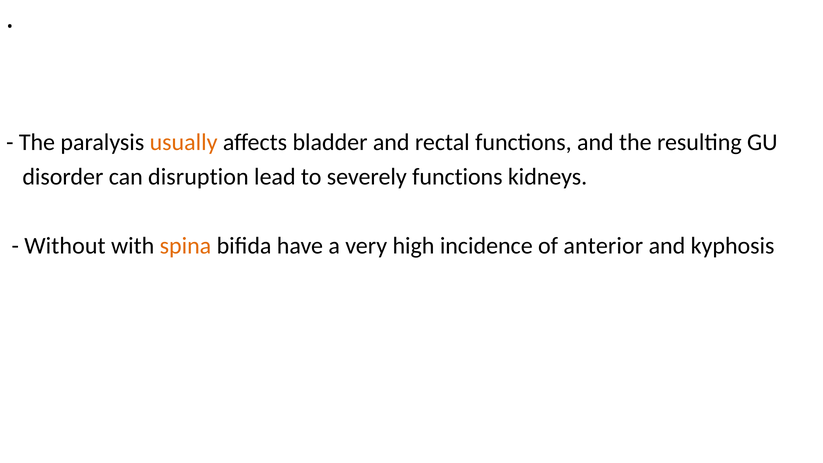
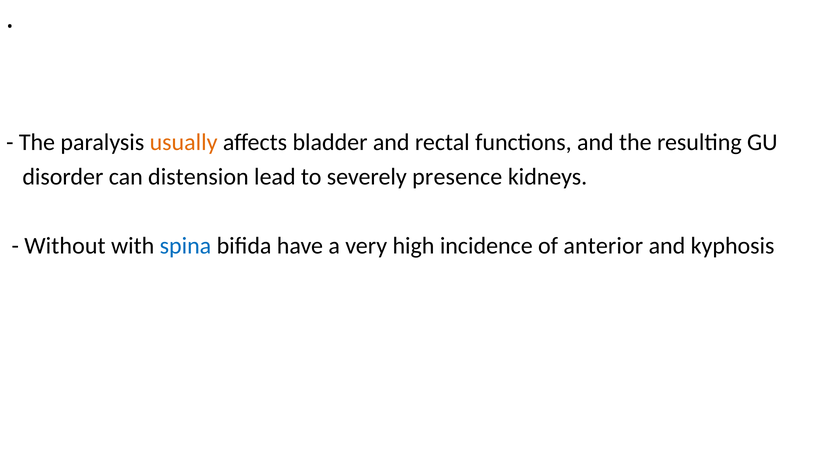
disruption: disruption -> distension
severely functions: functions -> presence
spina colour: orange -> blue
